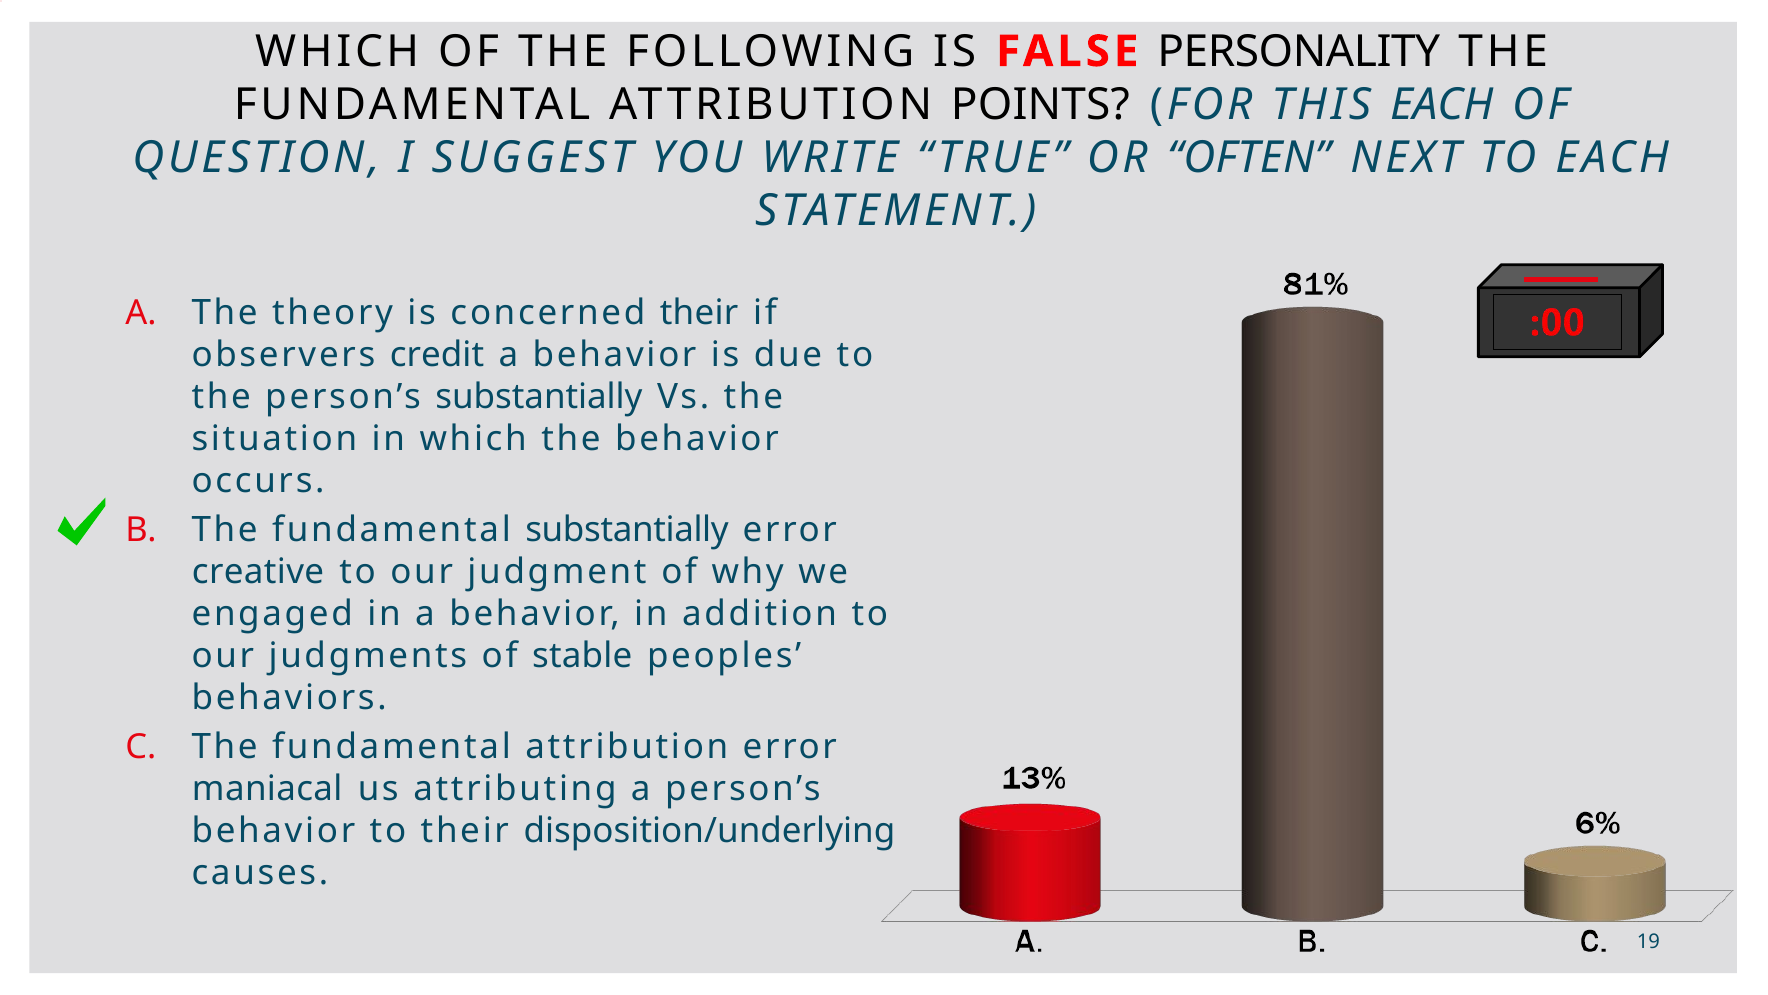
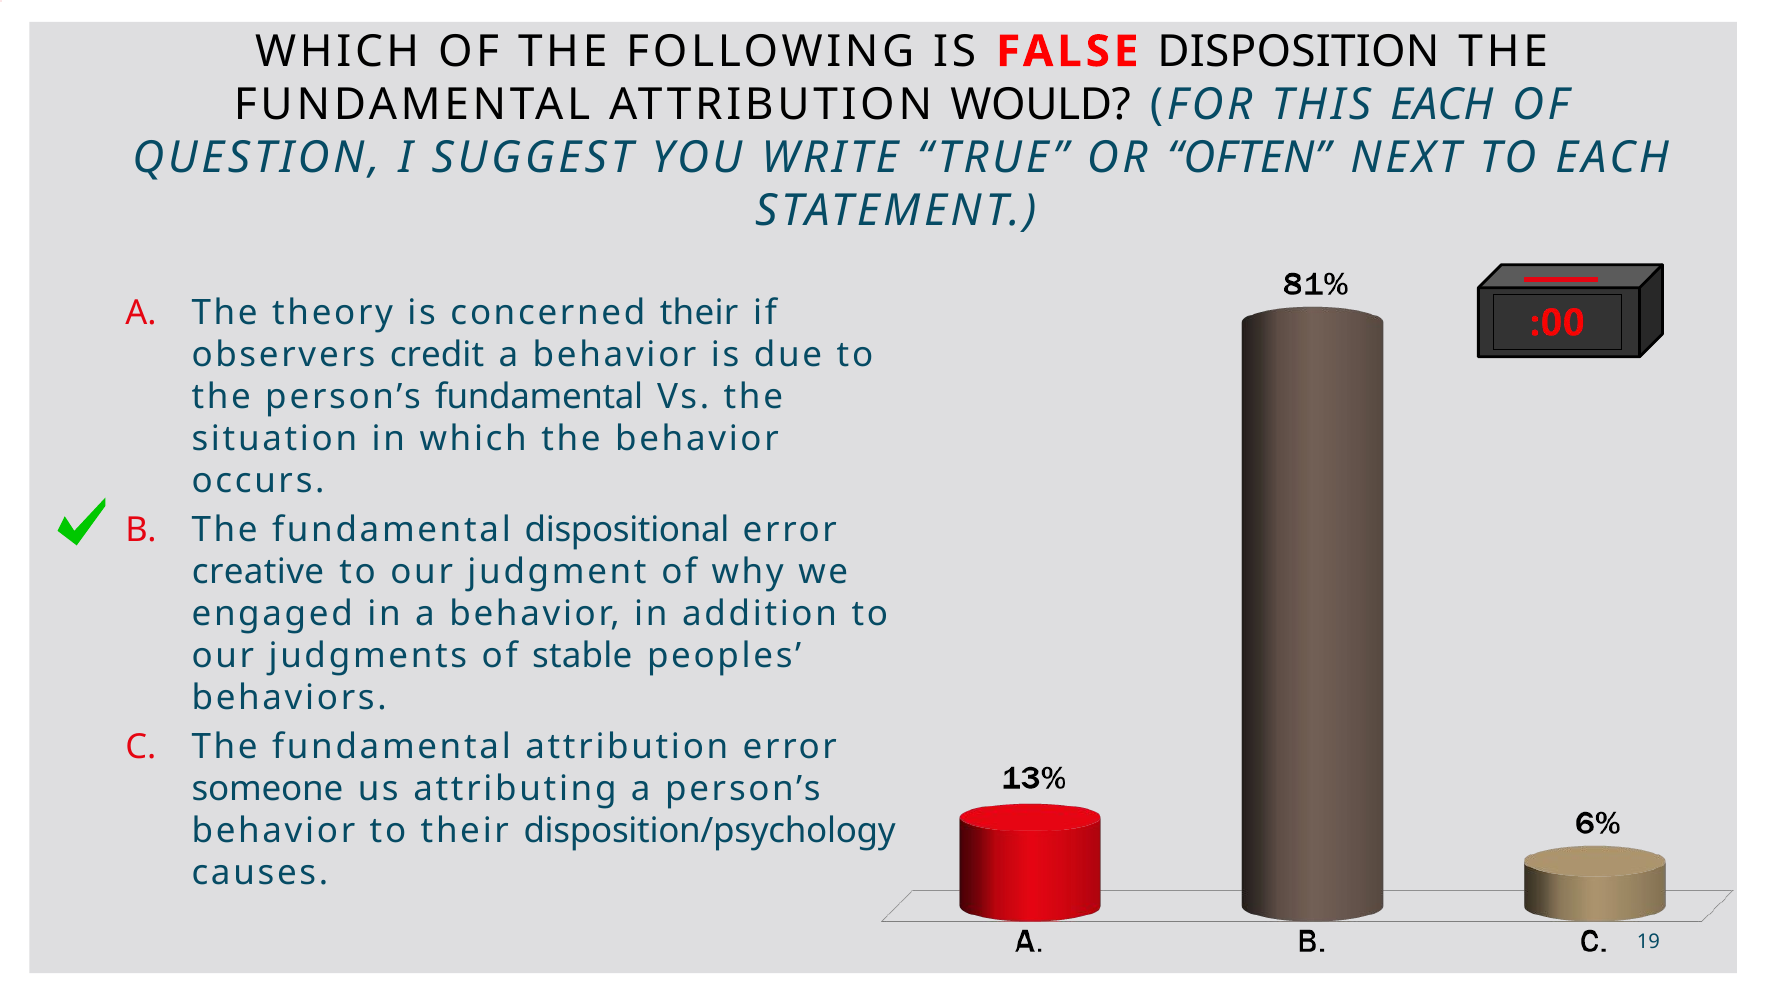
PERSONALITY: PERSONALITY -> DISPOSITION
POINTS: POINTS -> WOULD
person’s substantially: substantially -> fundamental
fundamental substantially: substantially -> dispositional
maniacal: maniacal -> someone
disposition/underlying: disposition/underlying -> disposition/psychology
